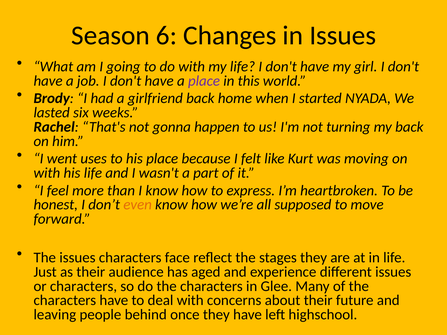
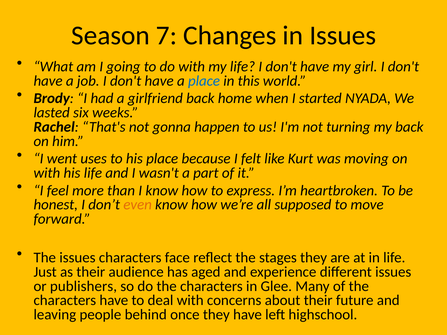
6: 6 -> 7
place at (204, 81) colour: purple -> blue
or characters: characters -> publishers
